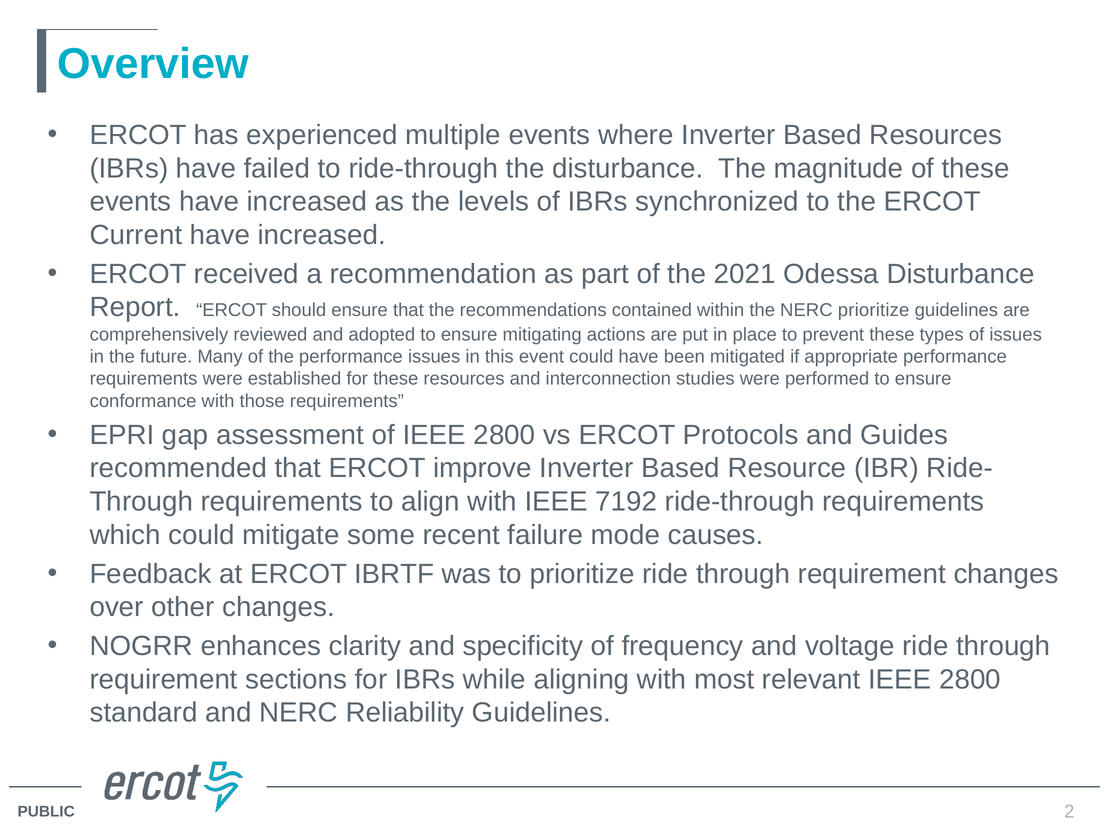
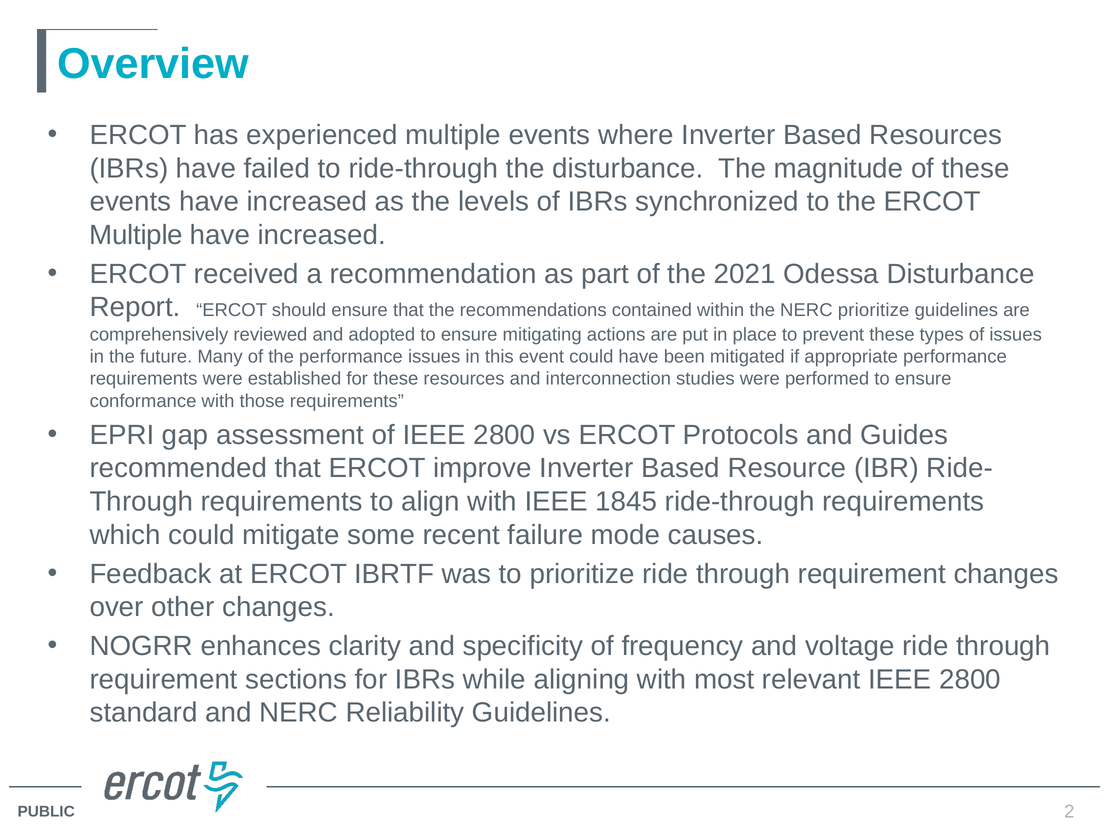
Current at (136, 235): Current -> Multiple
7192: 7192 -> 1845
